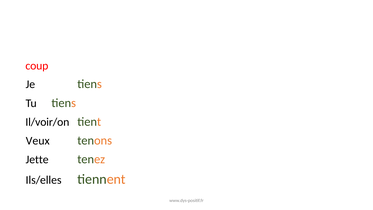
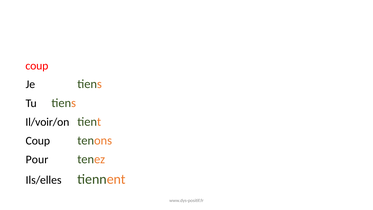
Veux at (38, 141): Veux -> Coup
Jette: Jette -> Pour
